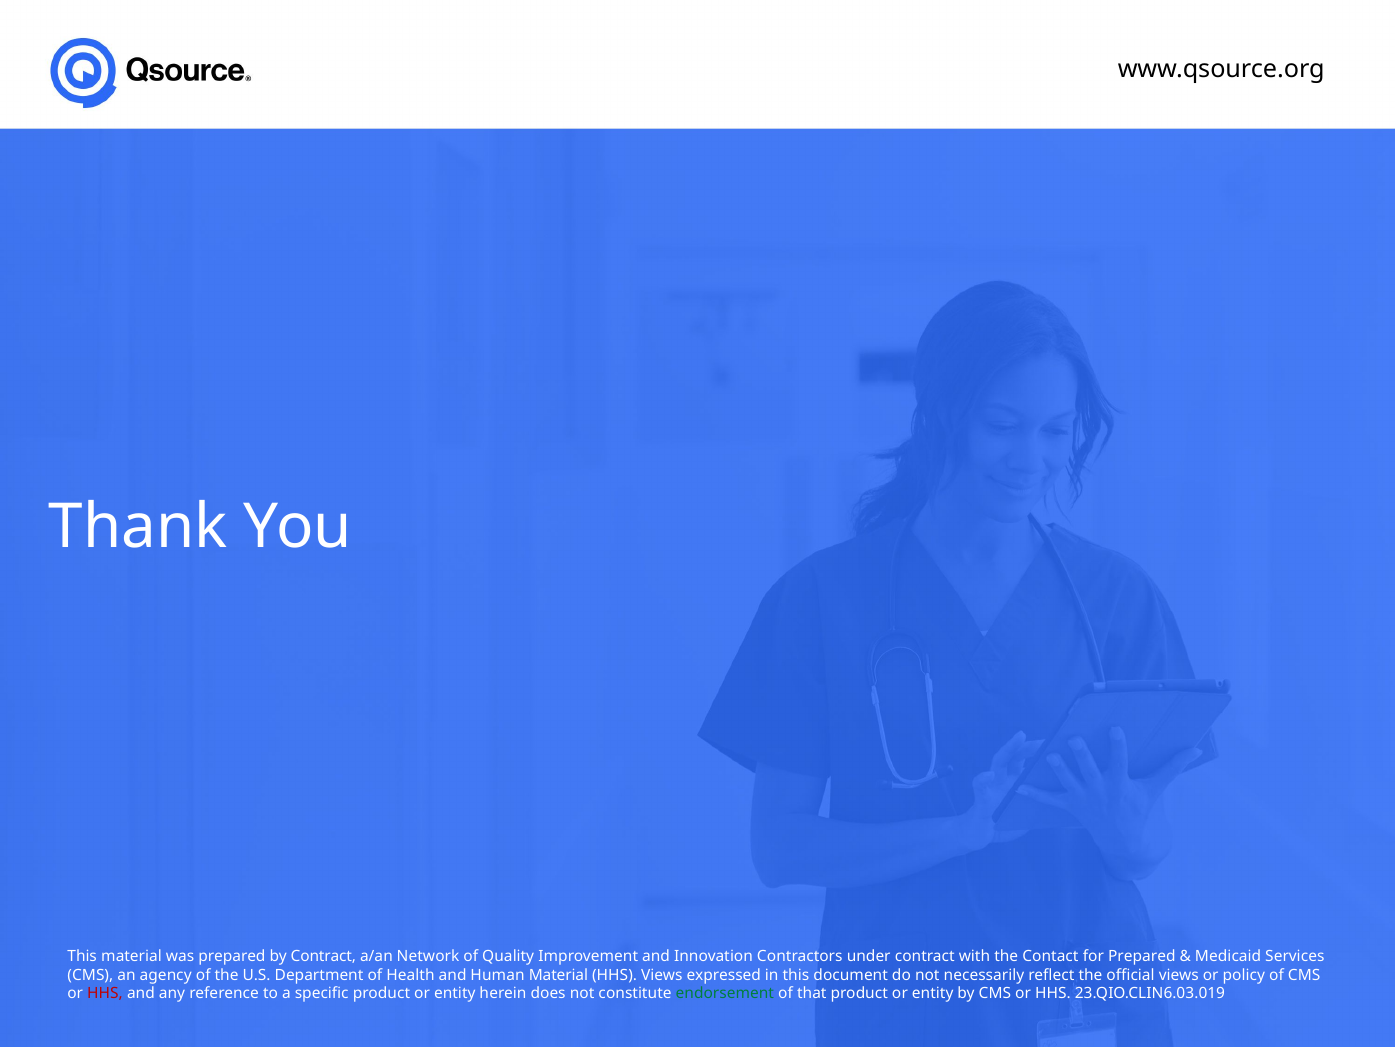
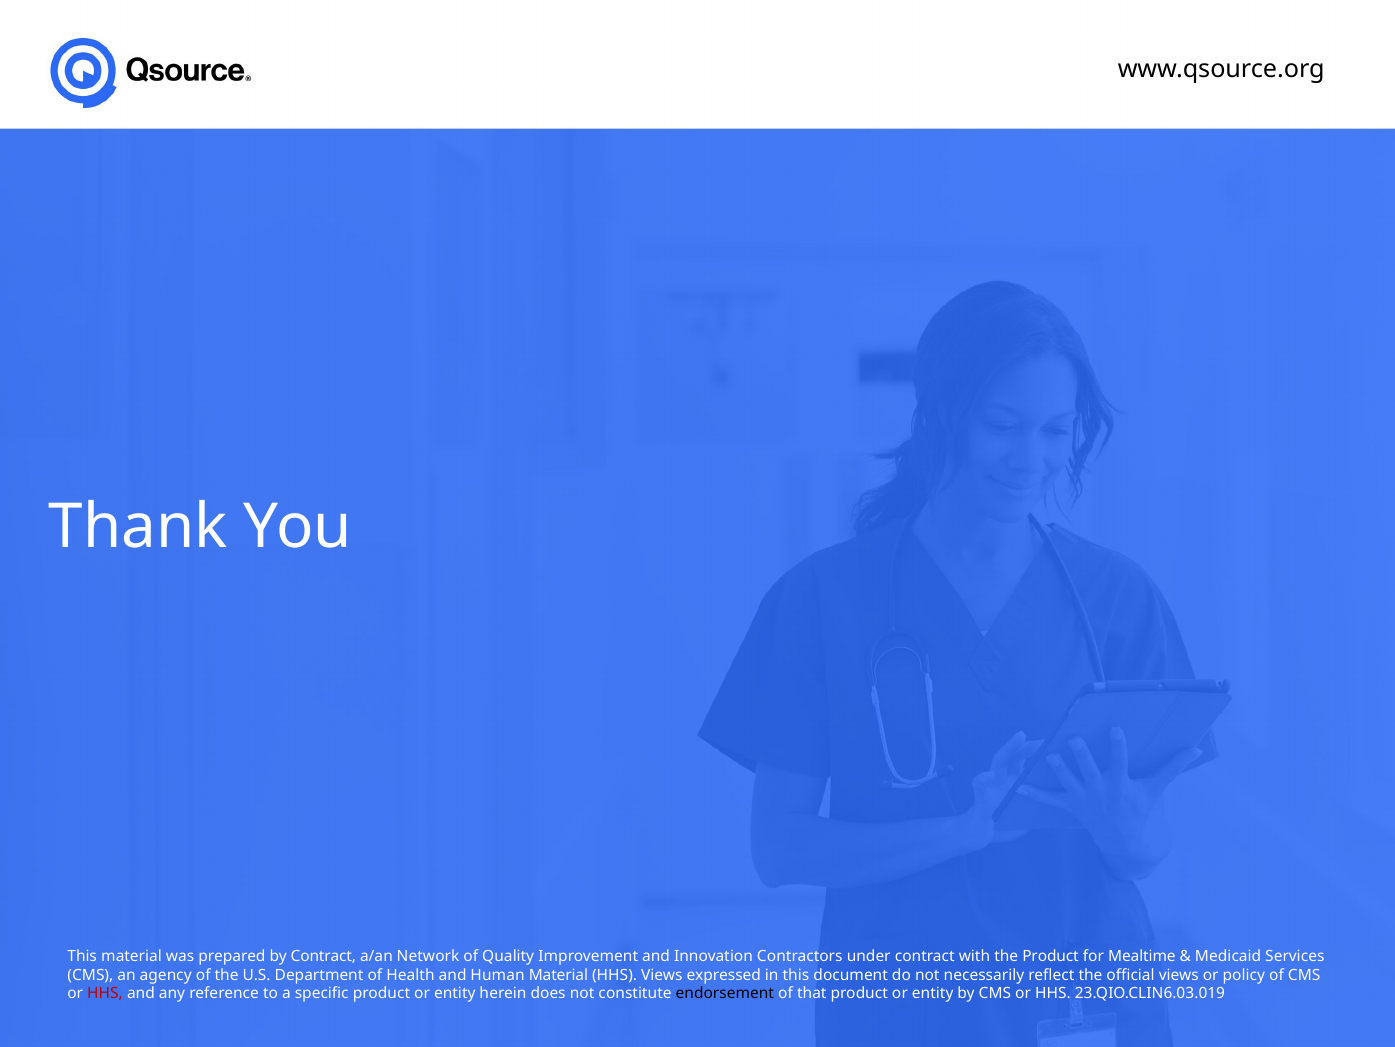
the Contact: Contact -> Product
for Prepared: Prepared -> Mealtime
endorsement colour: green -> black
